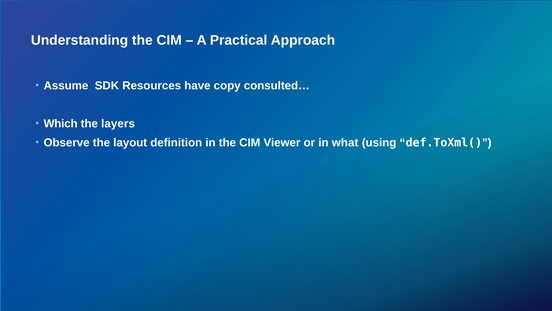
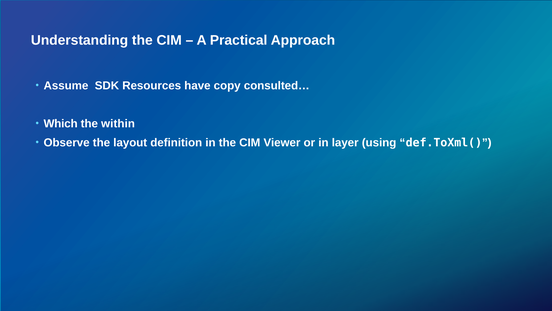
layers: layers -> within
what: what -> layer
